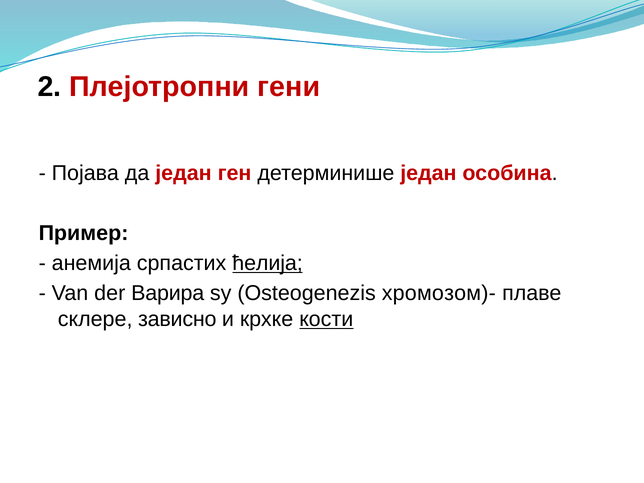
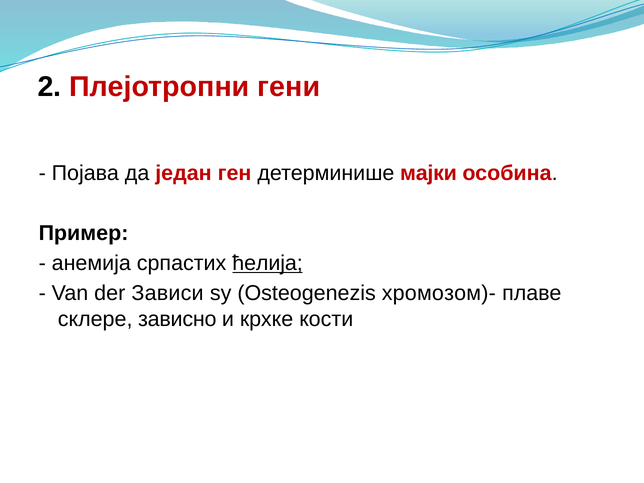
детерминише један: један -> мајки
Варира: Варира -> Зависи
кости underline: present -> none
